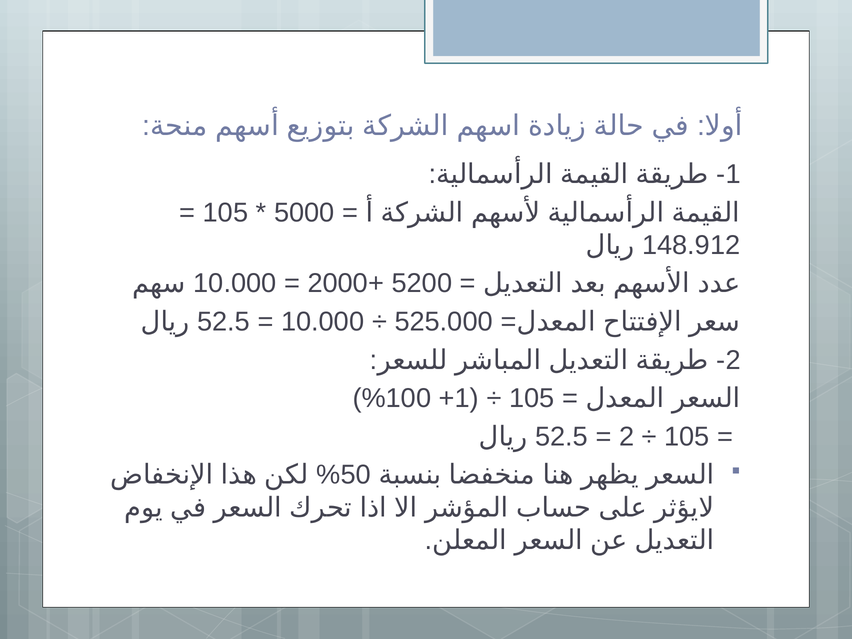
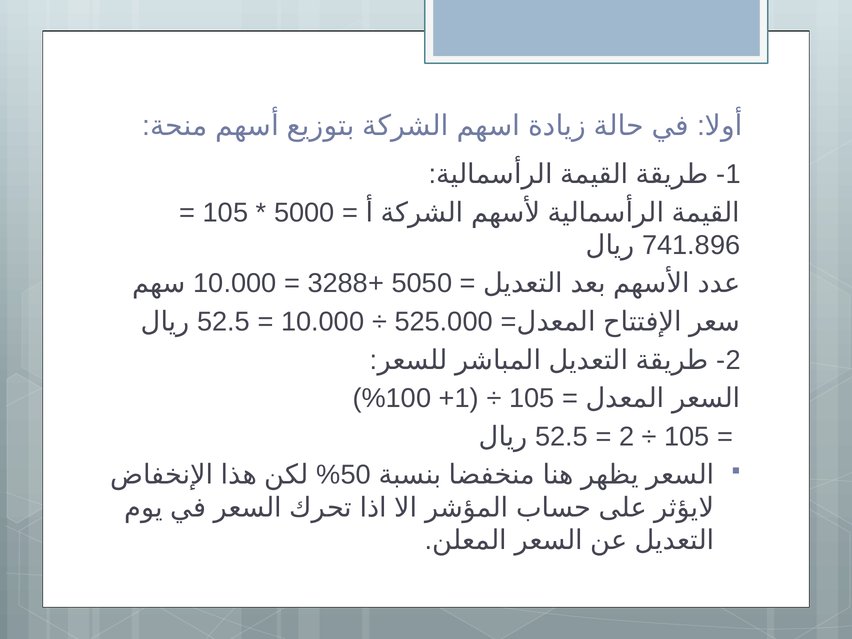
148.912: 148.912 -> 741.896
2000: 2000 -> 3288
5200: 5200 -> 5050
